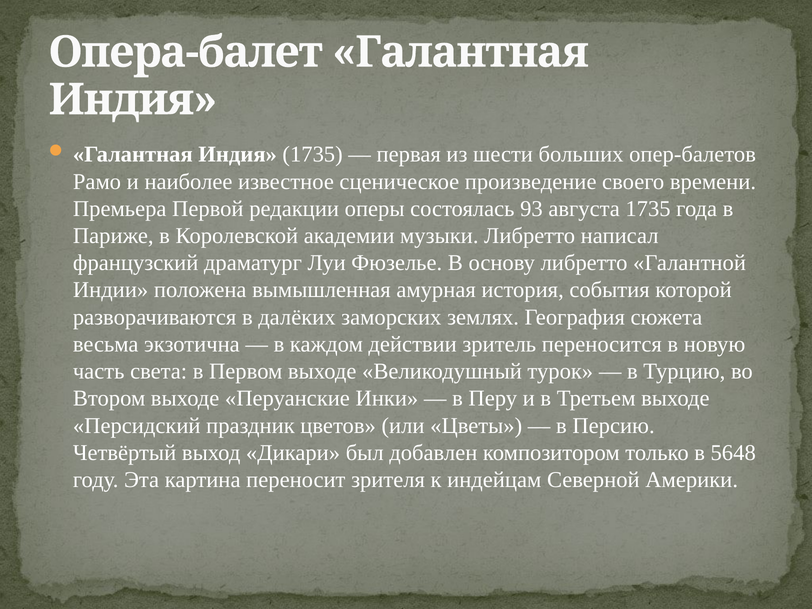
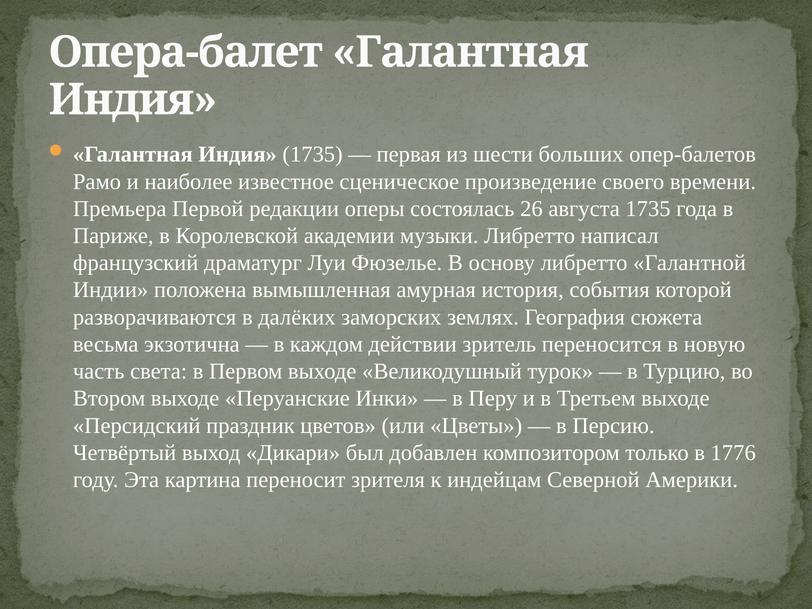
93: 93 -> 26
5648: 5648 -> 1776
